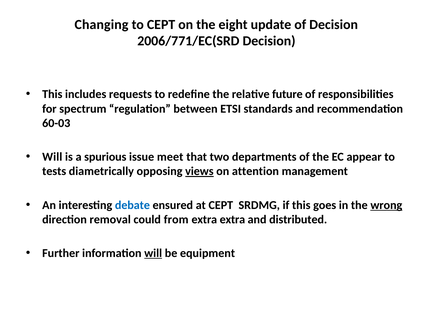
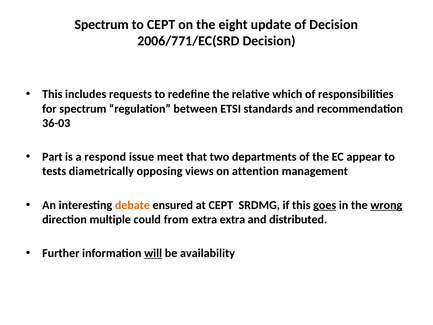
Changing at (101, 24): Changing -> Spectrum
future: future -> which
60-03: 60-03 -> 36-03
Will at (52, 157): Will -> Part
spurious: spurious -> respond
views underline: present -> none
debate colour: blue -> orange
goes underline: none -> present
removal: removal -> multiple
equipment: equipment -> availability
